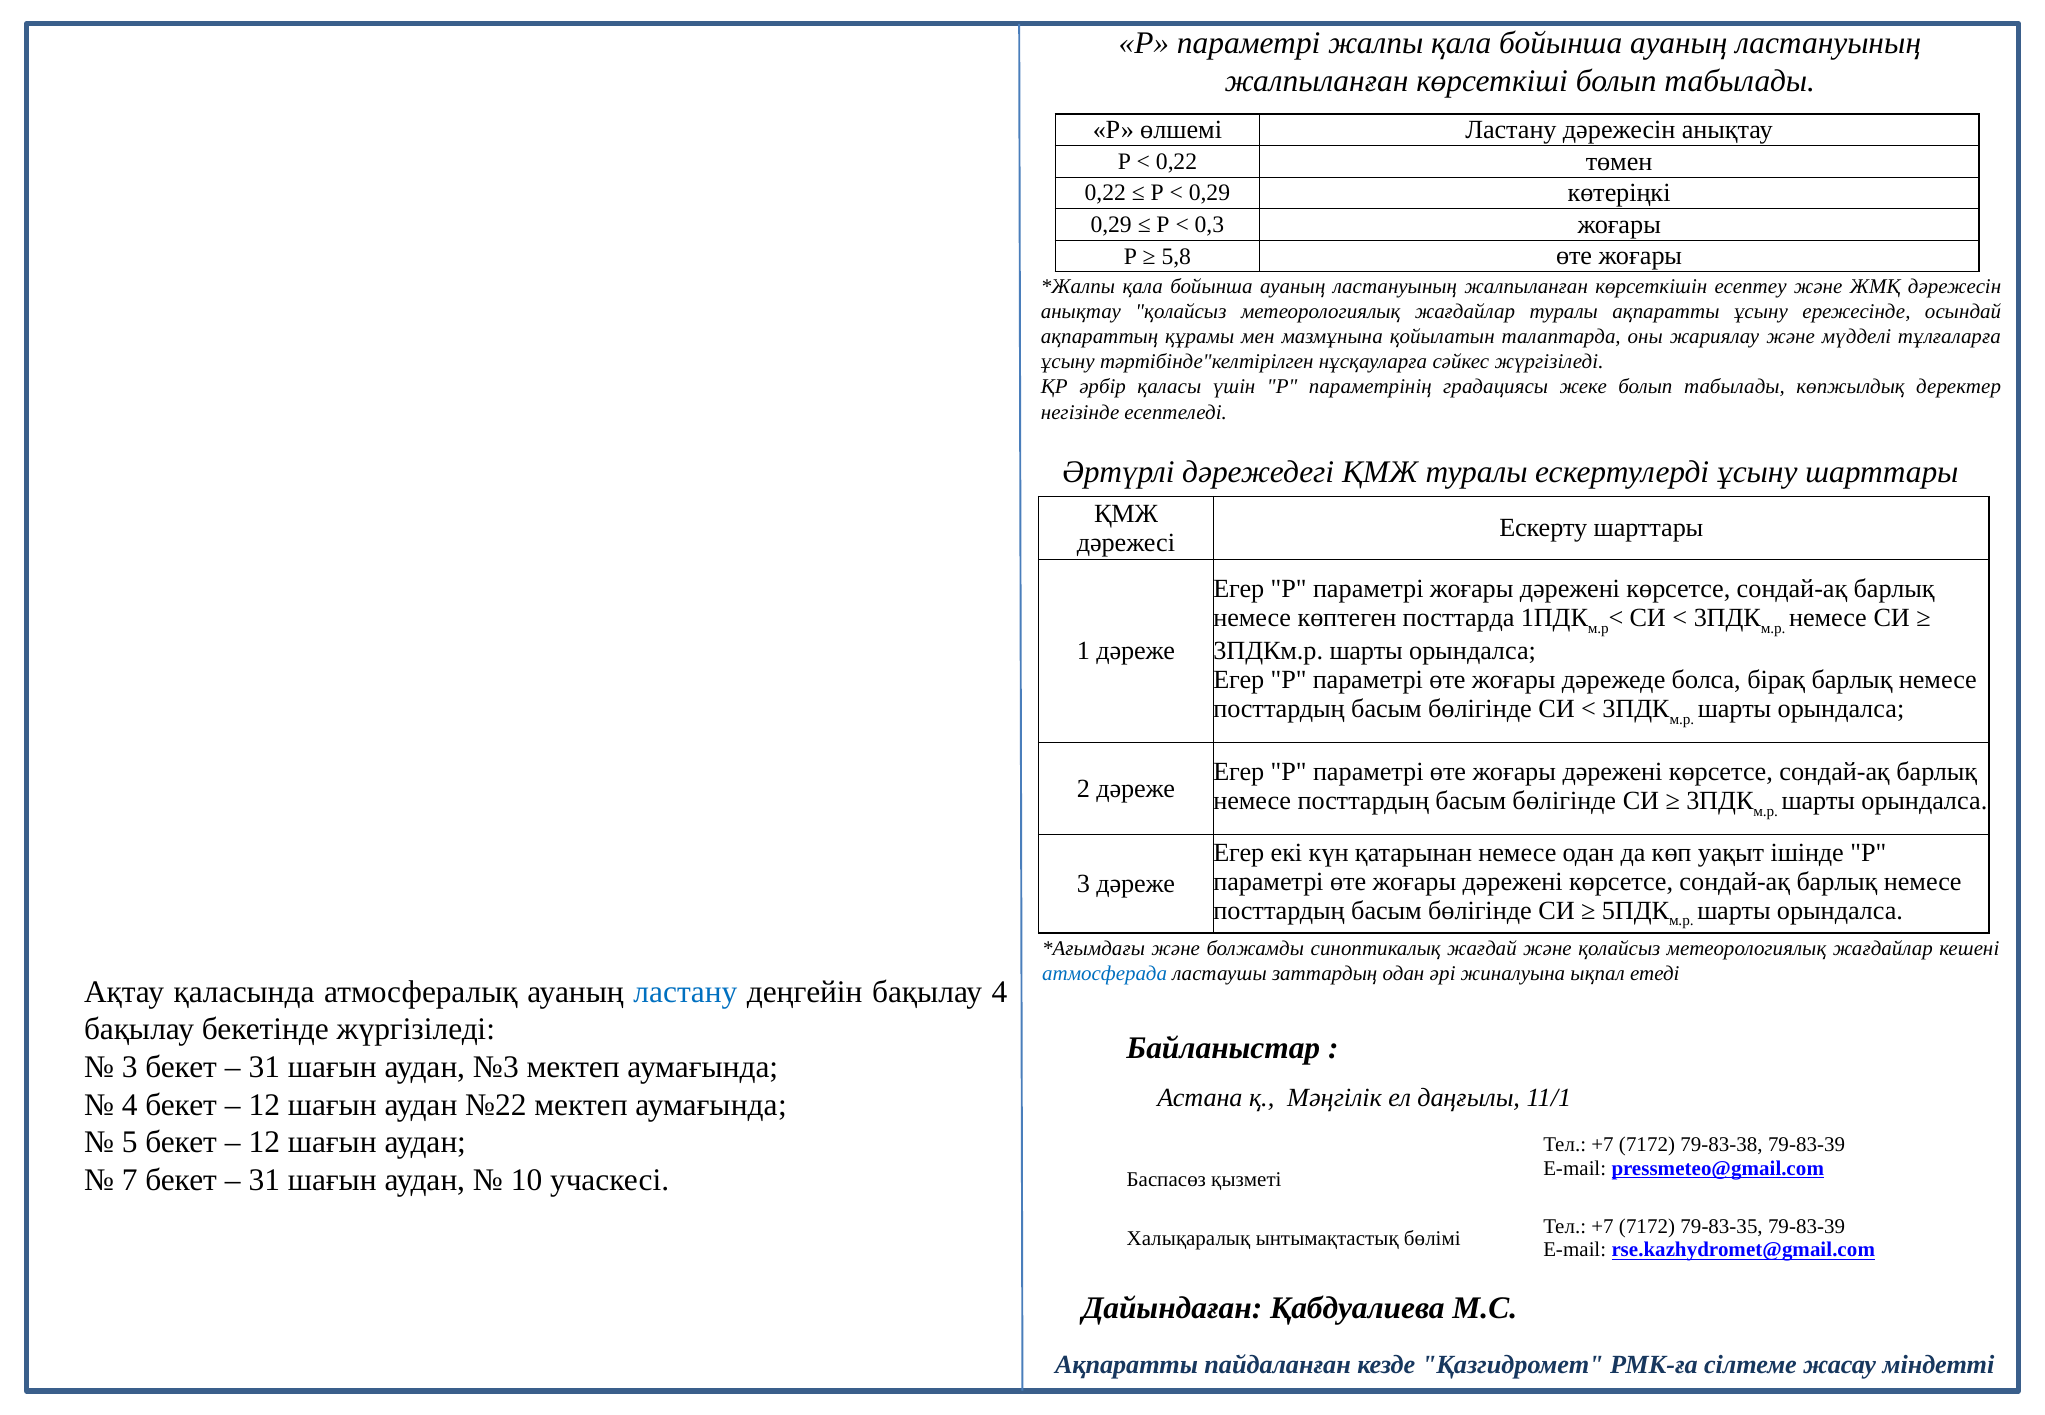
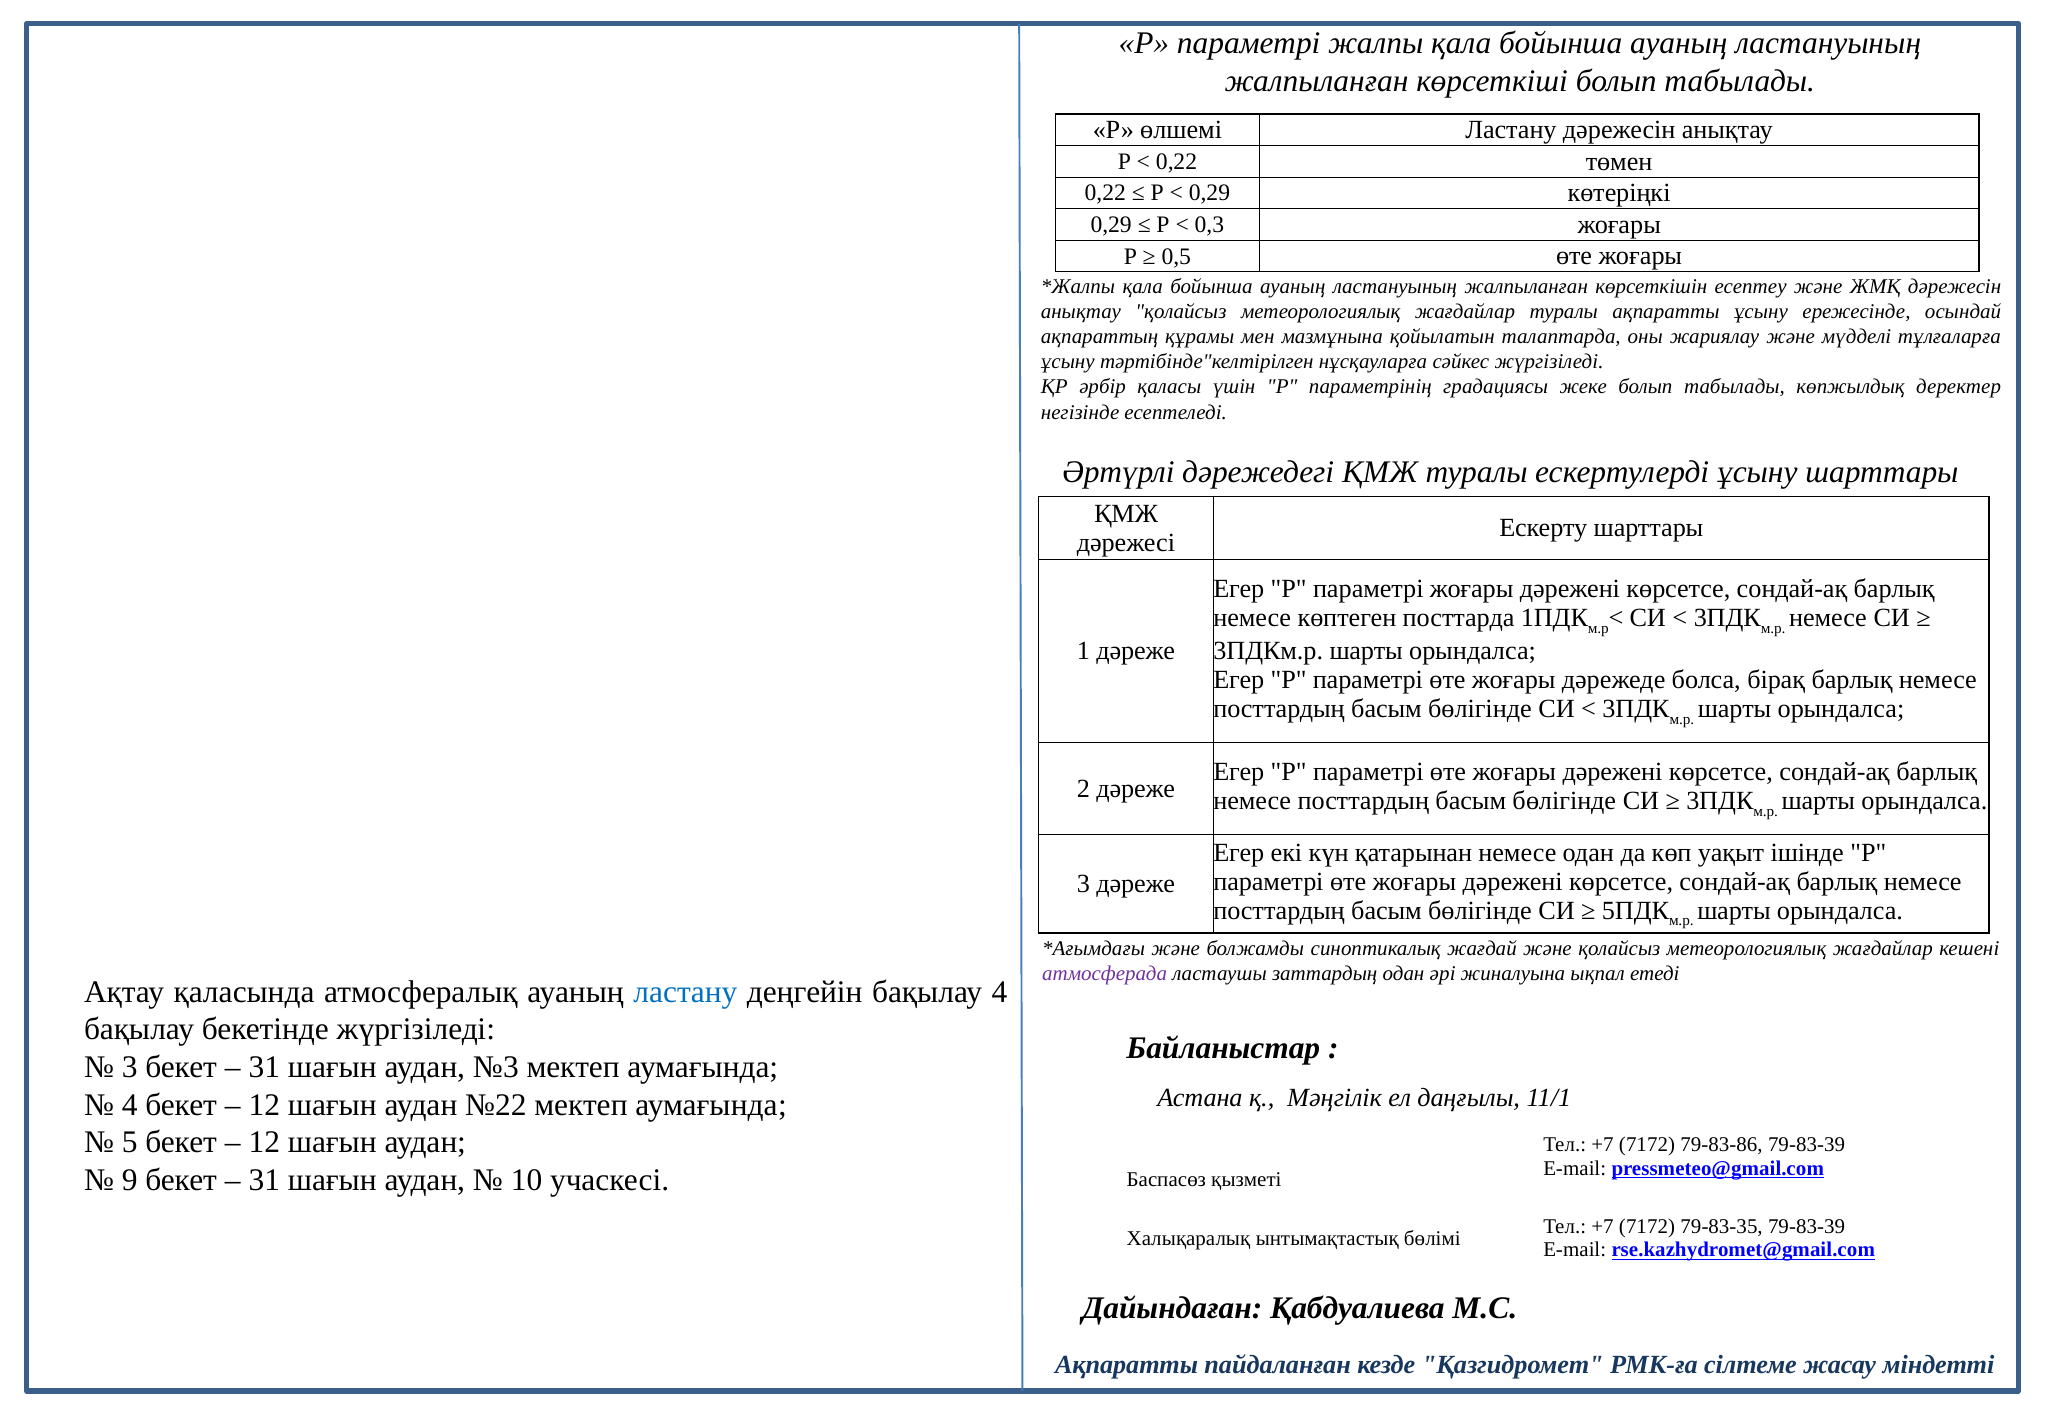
5,8: 5,8 -> 0,5
атмосферада colour: blue -> purple
79-83-38: 79-83-38 -> 79-83-86
7: 7 -> 9
